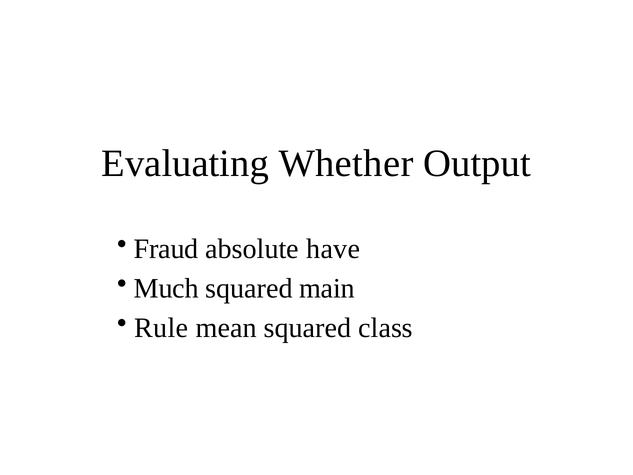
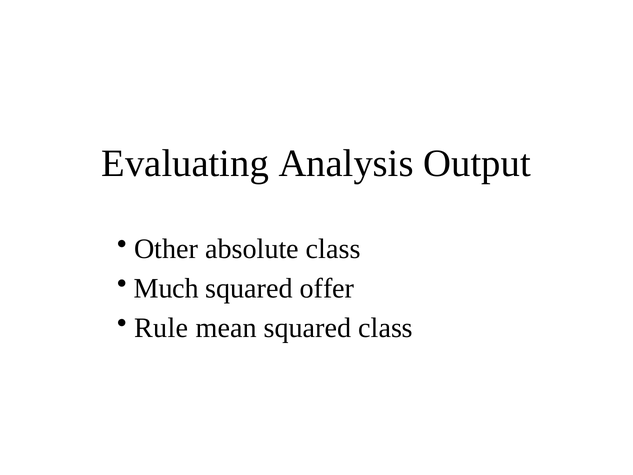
Whether: Whether -> Analysis
Fraud: Fraud -> Other
absolute have: have -> class
main: main -> offer
